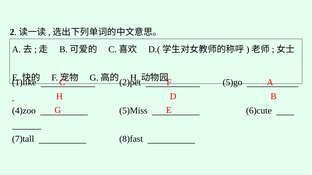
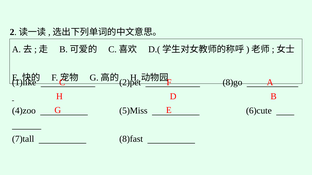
5)go: 5)go -> 8)go
